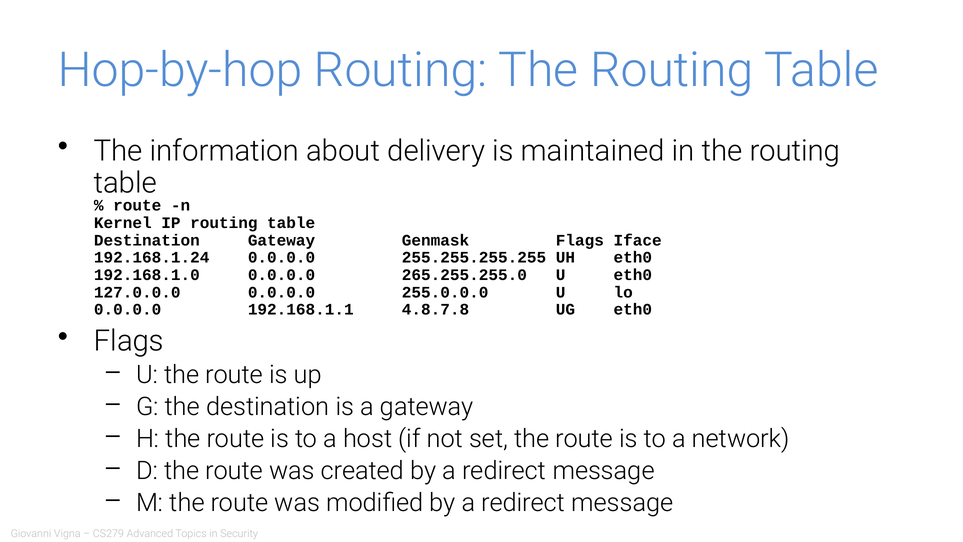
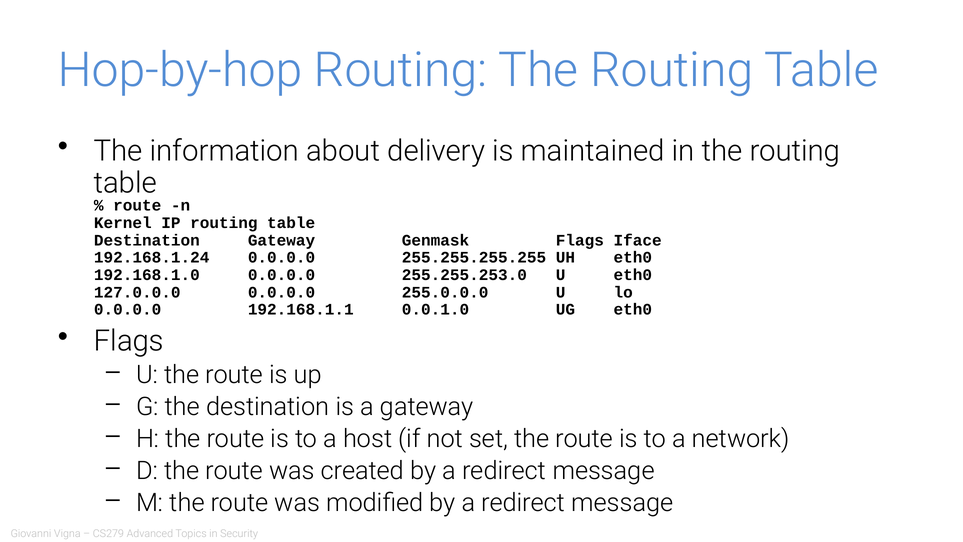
265.255.255.0: 265.255.255.0 -> 255.255.253.0
4.8.7.8: 4.8.7.8 -> 0.0.1.0
